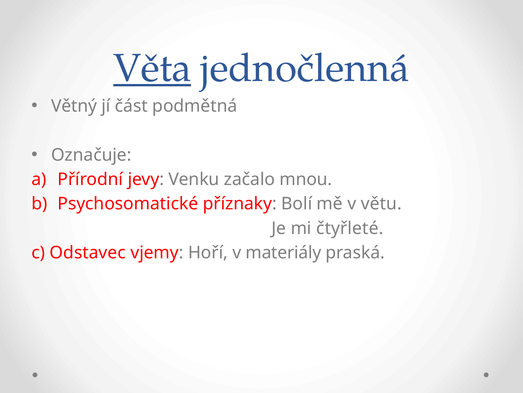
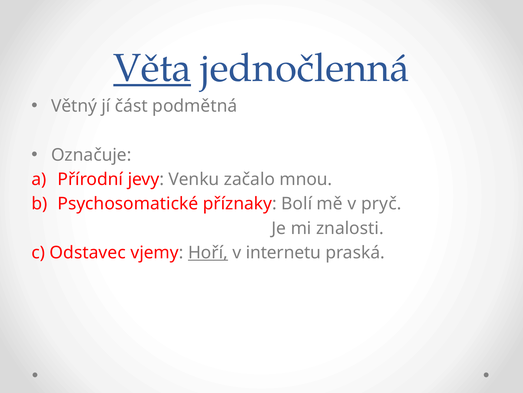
větu: větu -> pryč
čtyřleté: čtyřleté -> znalosti
Hoří underline: none -> present
materiály: materiály -> internetu
